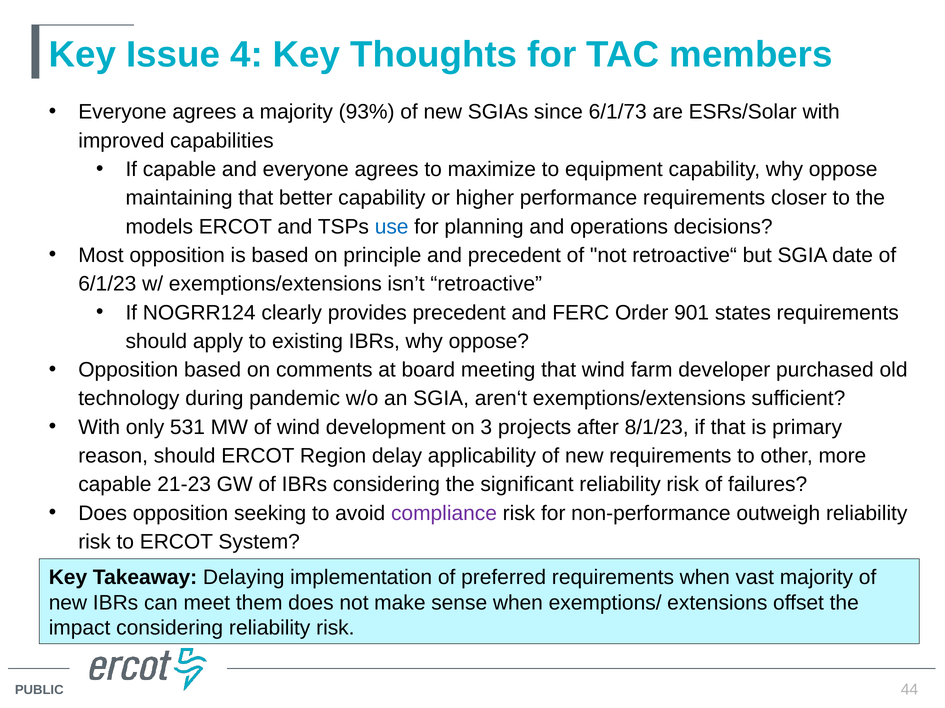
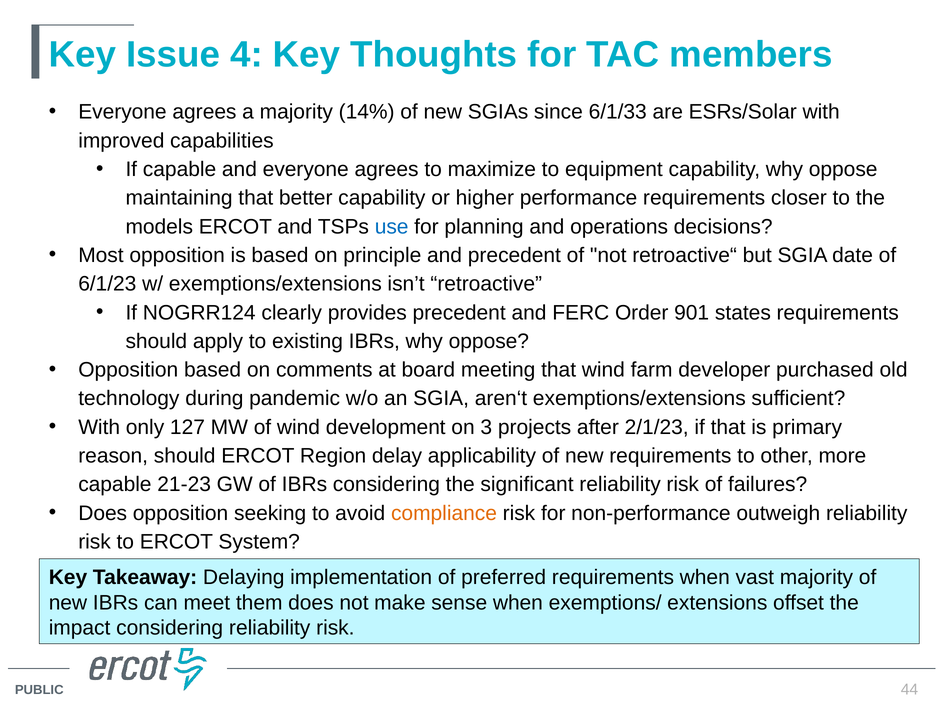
93%: 93% -> 14%
6/1/73: 6/1/73 -> 6/1/33
531: 531 -> 127
8/1/23: 8/1/23 -> 2/1/23
compliance colour: purple -> orange
